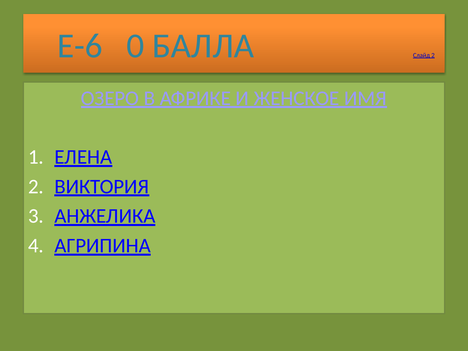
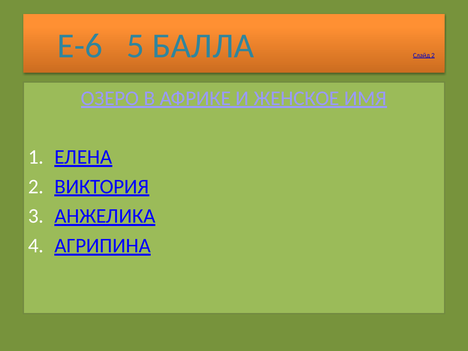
0: 0 -> 5
